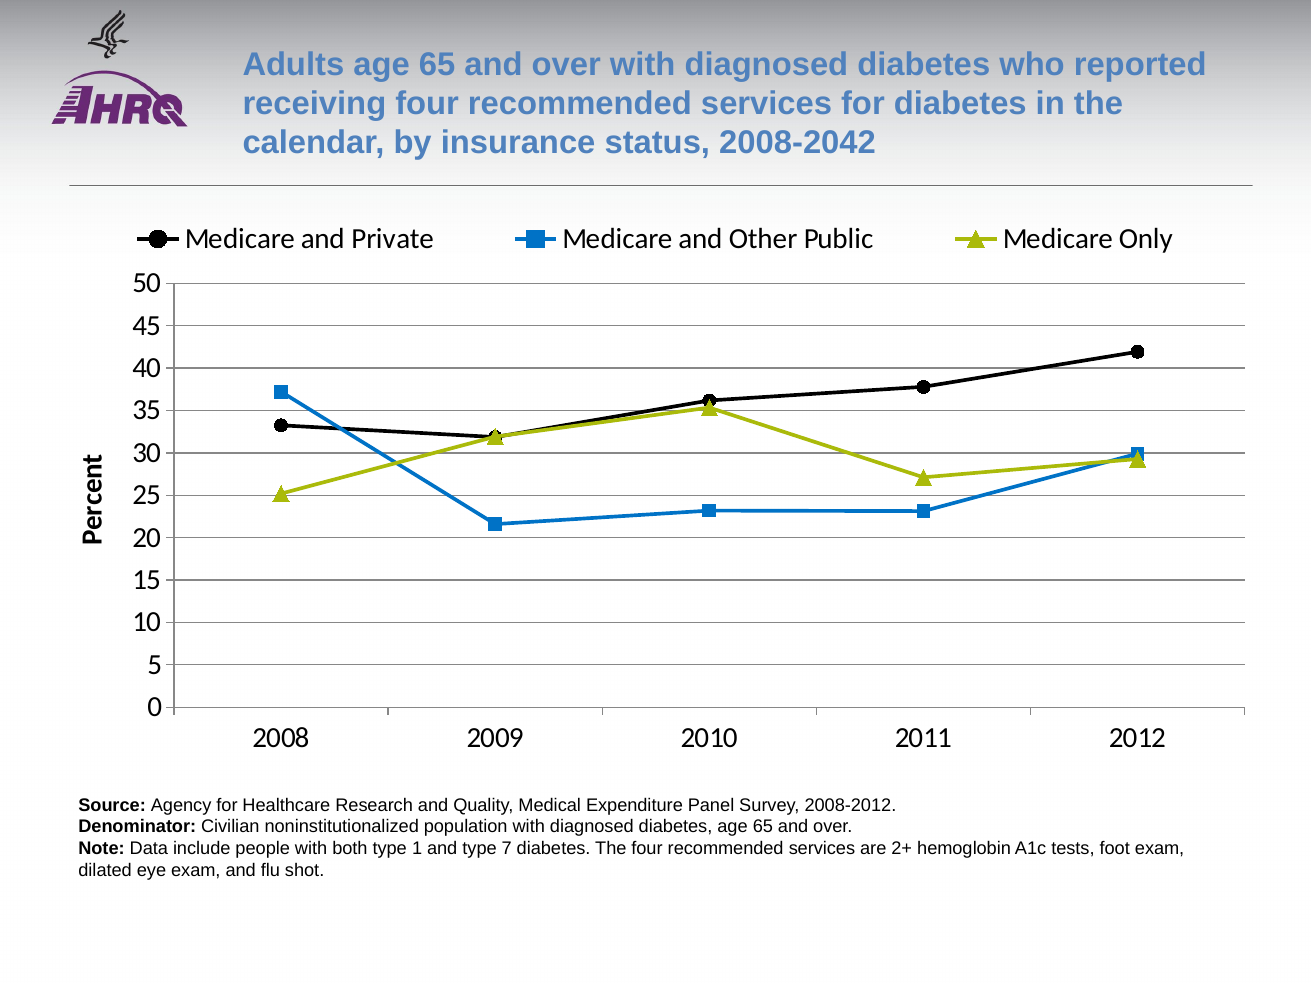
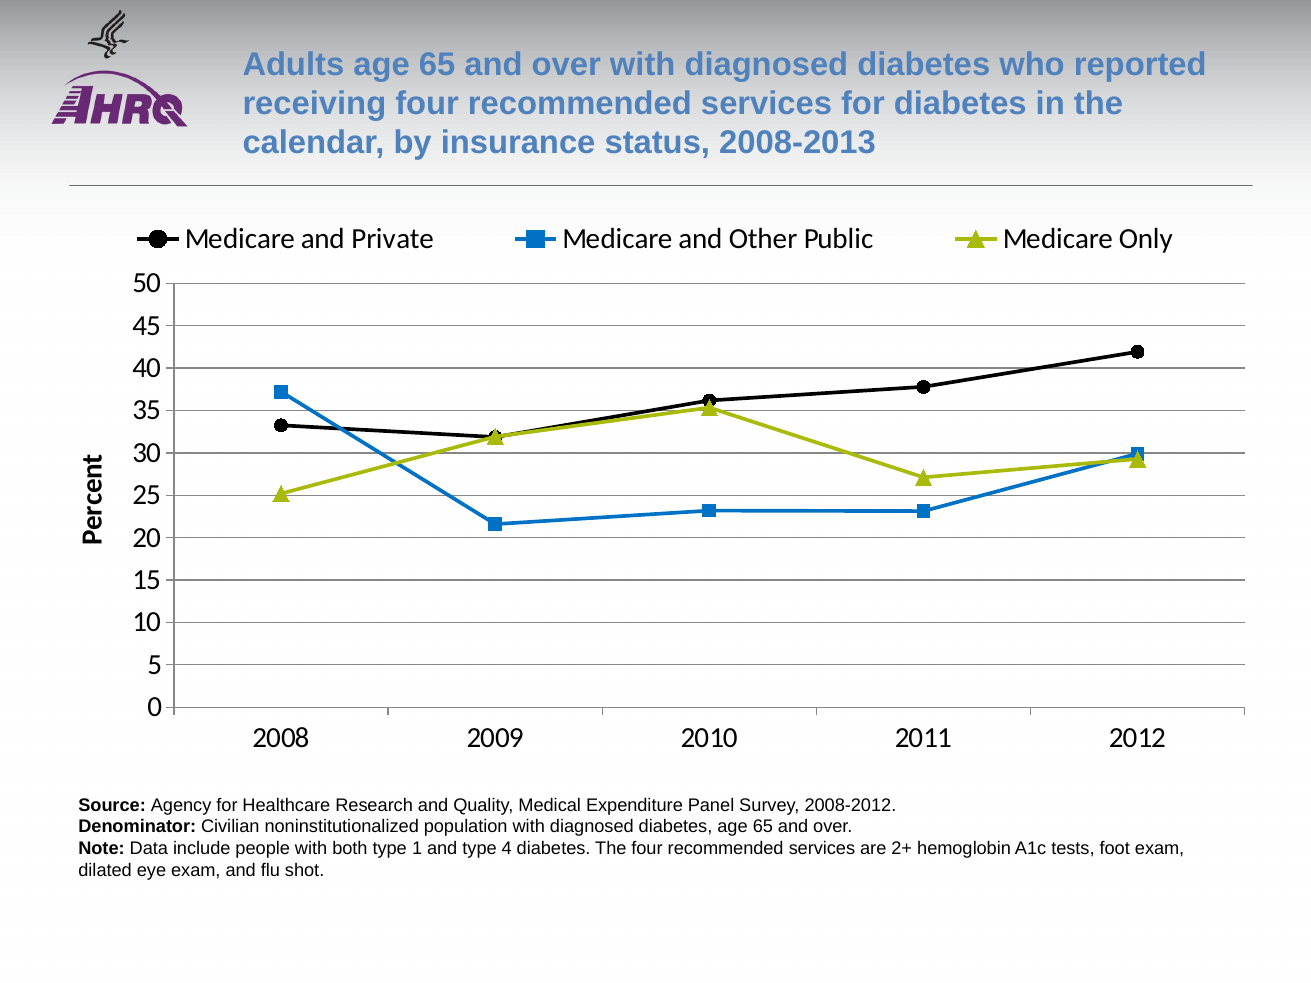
2008-2042: 2008-2042 -> 2008-2013
7: 7 -> 4
